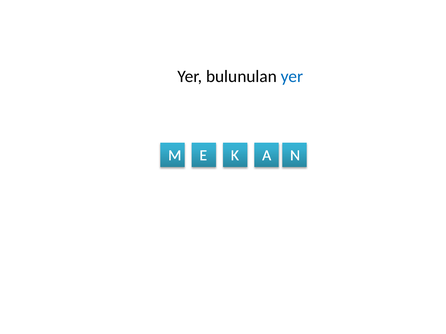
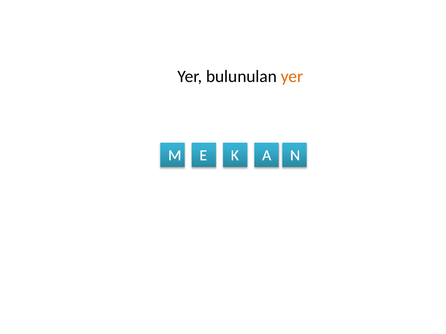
yer at (292, 77) colour: blue -> orange
